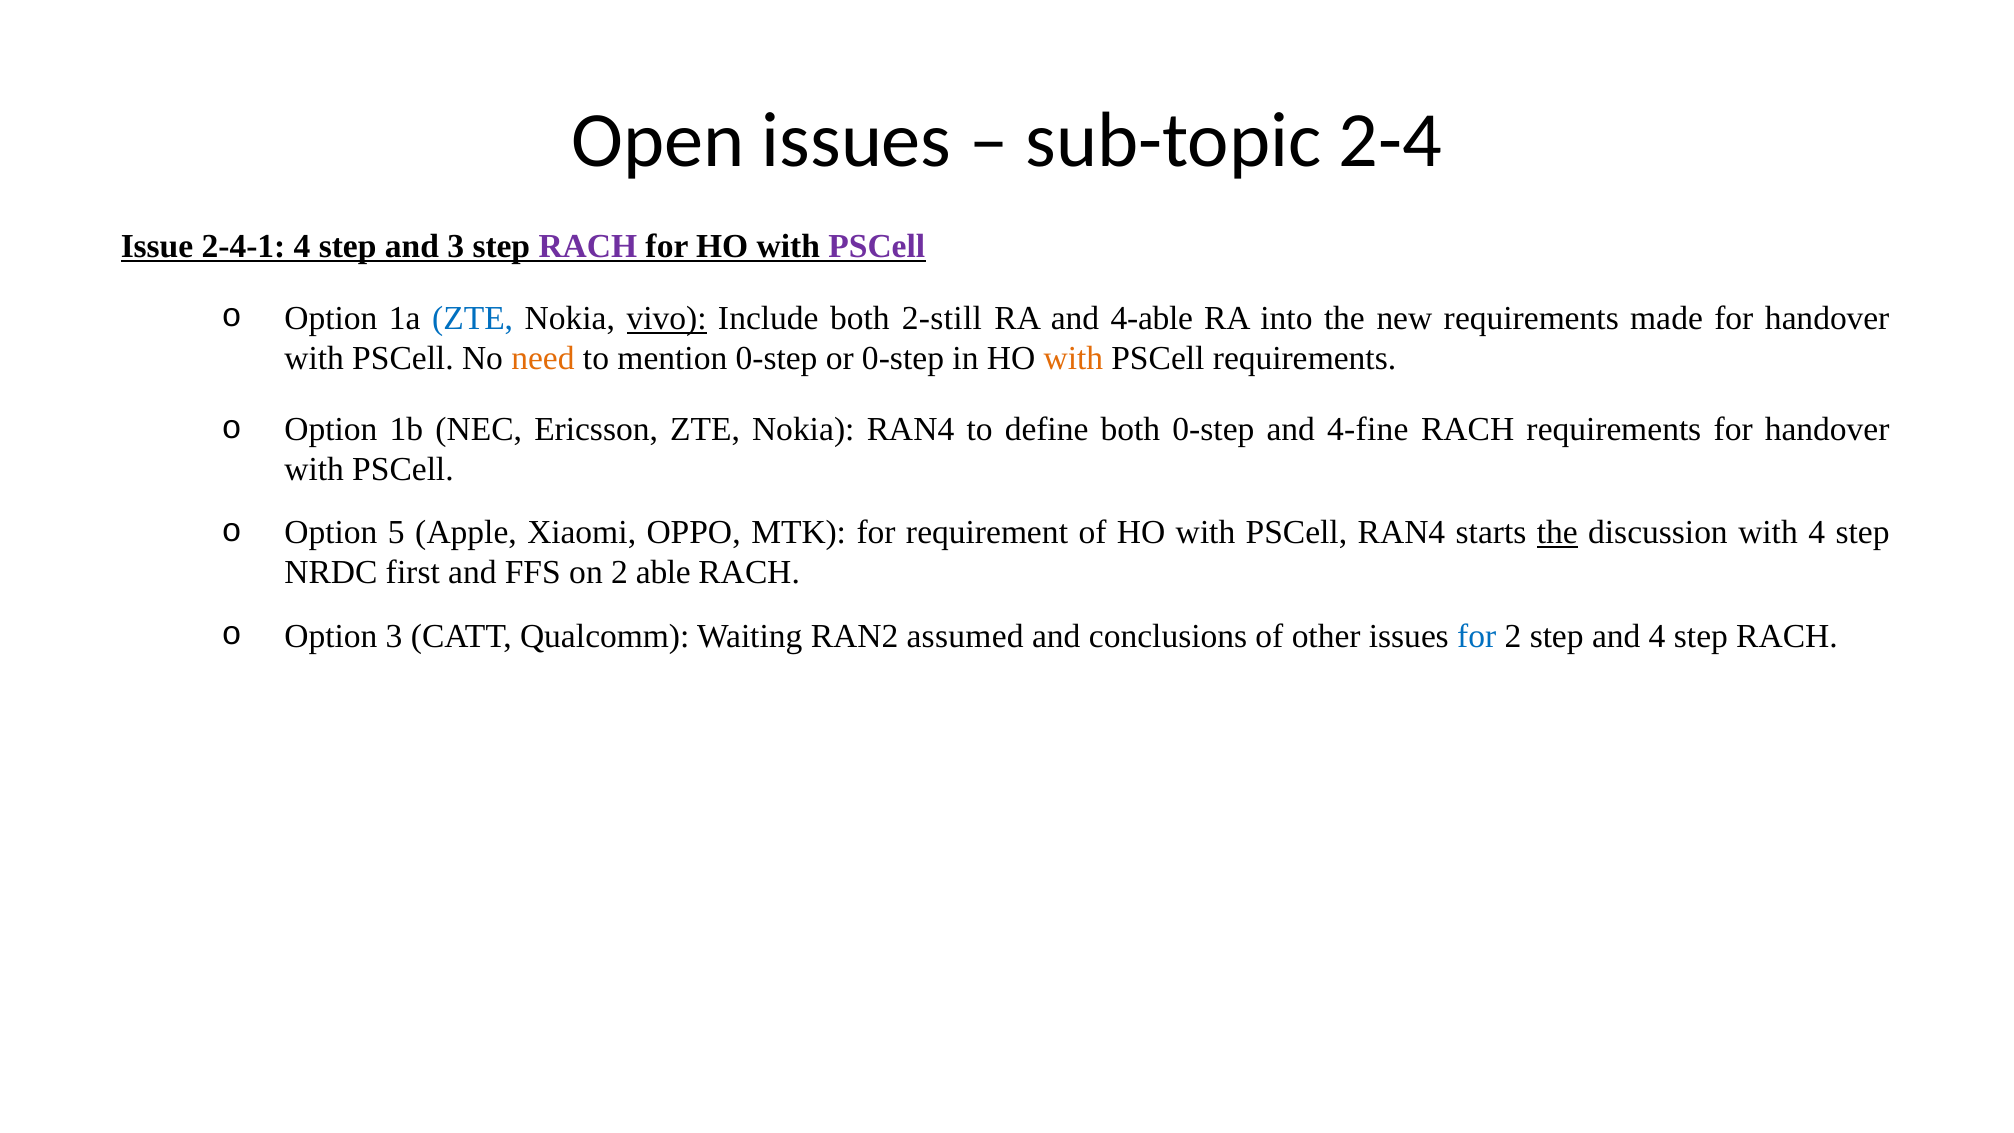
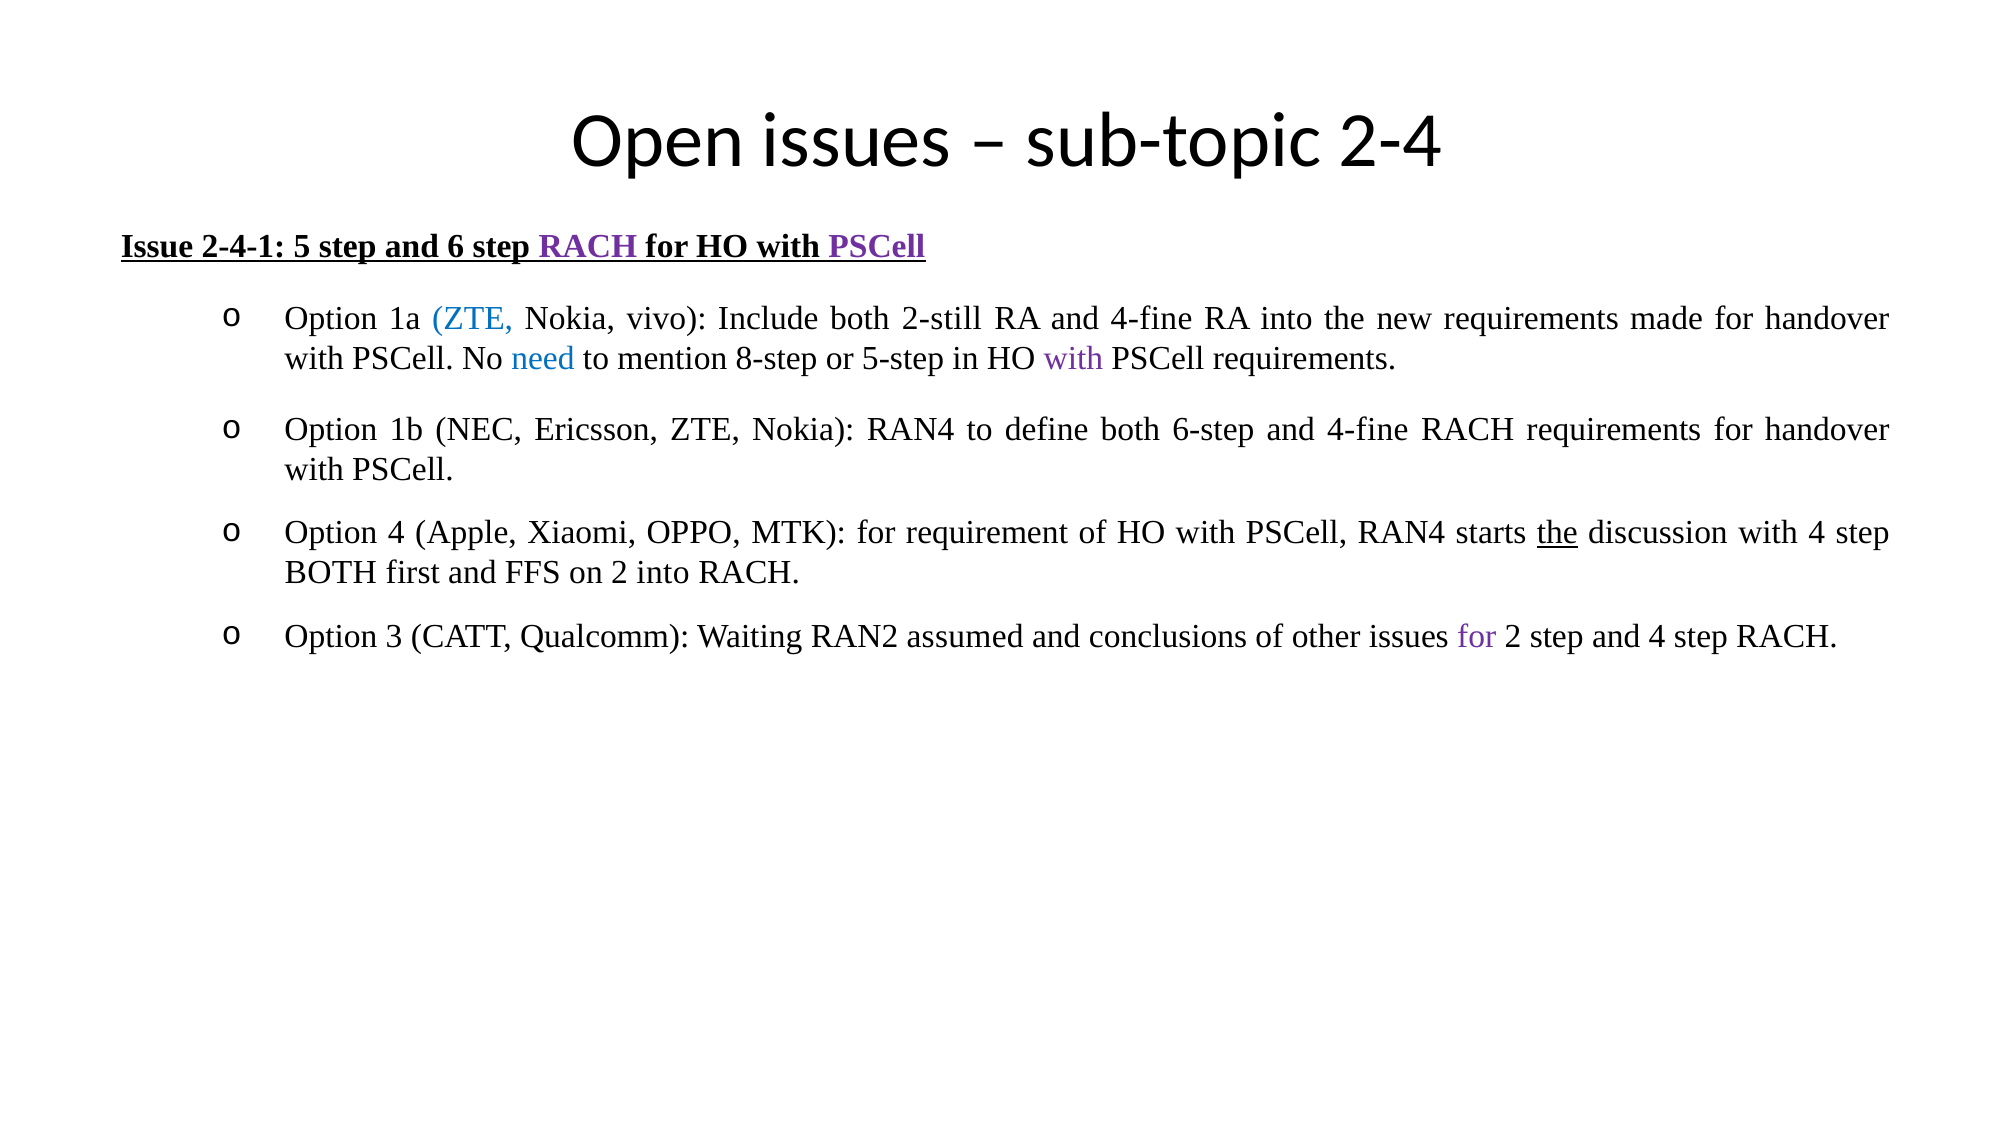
2-4-1 4: 4 -> 5
and 3: 3 -> 6
vivo underline: present -> none
RA and 4-able: 4-able -> 4-fine
need colour: orange -> blue
mention 0-step: 0-step -> 8-step
or 0-step: 0-step -> 5-step
with at (1073, 358) colour: orange -> purple
both 0-step: 0-step -> 6-step
Option 5: 5 -> 4
NRDC at (331, 573): NRDC -> BOTH
2 able: able -> into
for at (1477, 636) colour: blue -> purple
